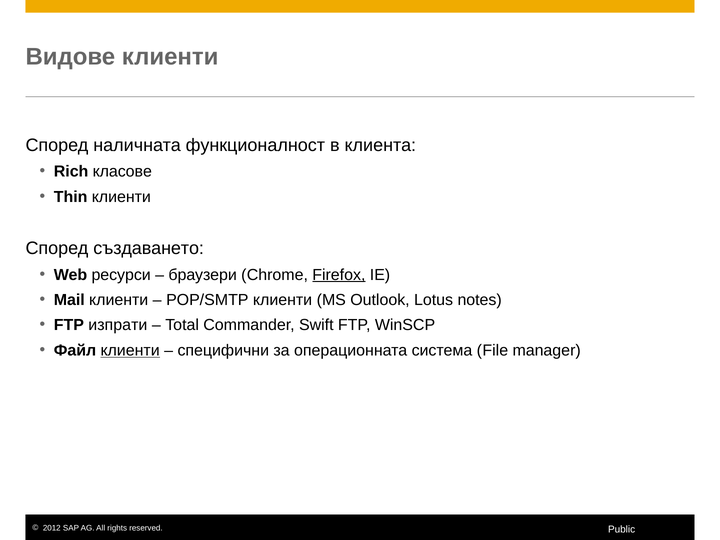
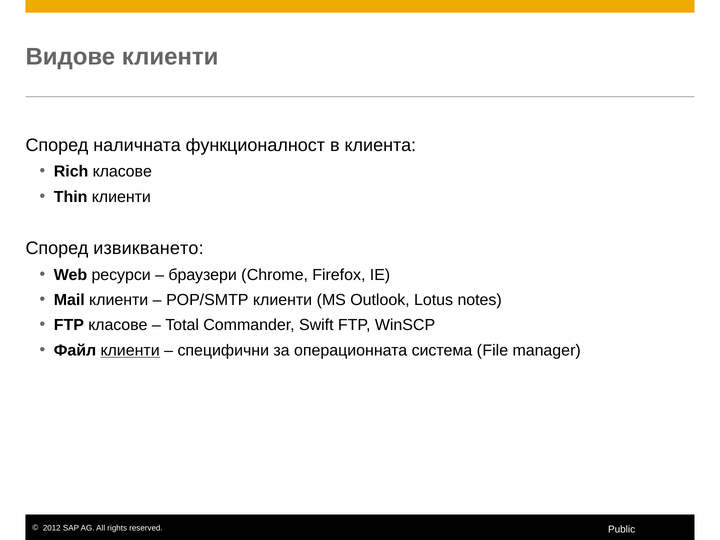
създаването: създаването -> извикването
Firefox underline: present -> none
FTP изпрати: изпрати -> класове
